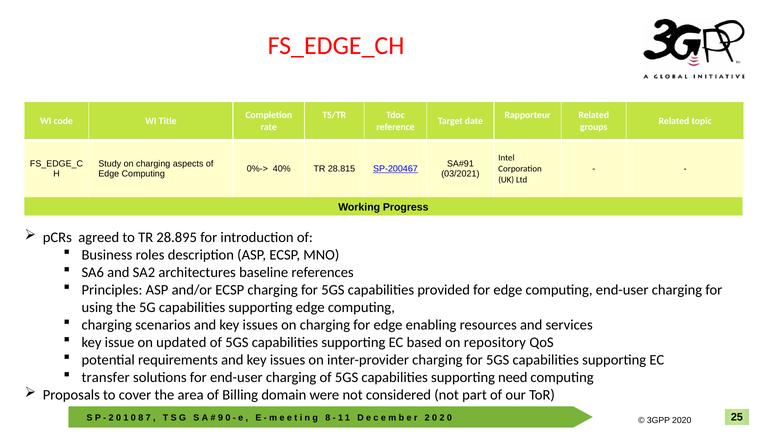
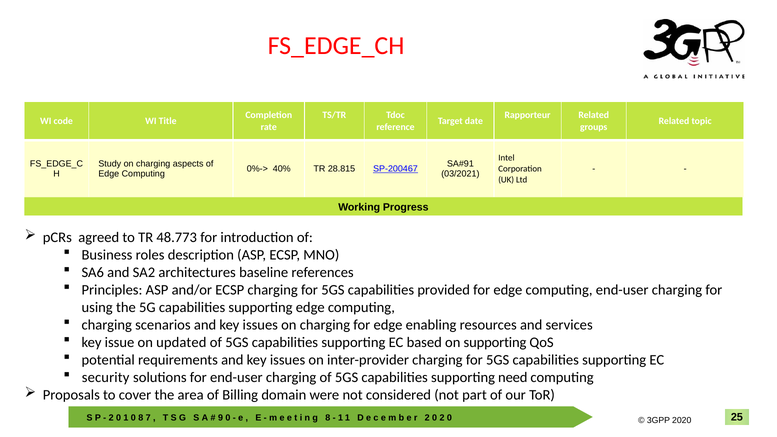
28.895: 28.895 -> 48.773
on repository: repository -> supporting
transfer: transfer -> security
